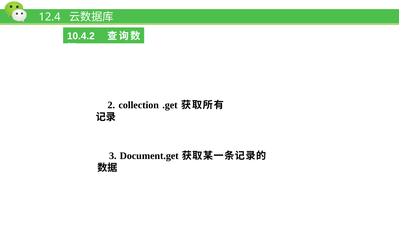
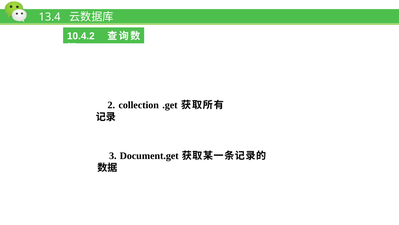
12.4: 12.4 -> 13.4
